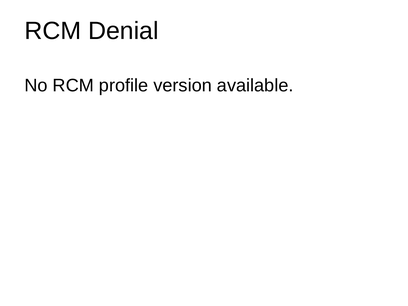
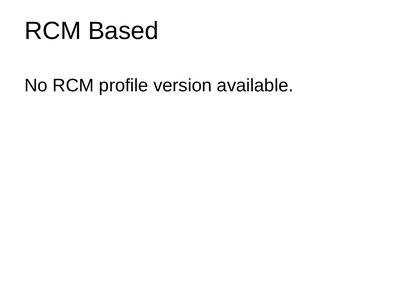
Denial: Denial -> Based
